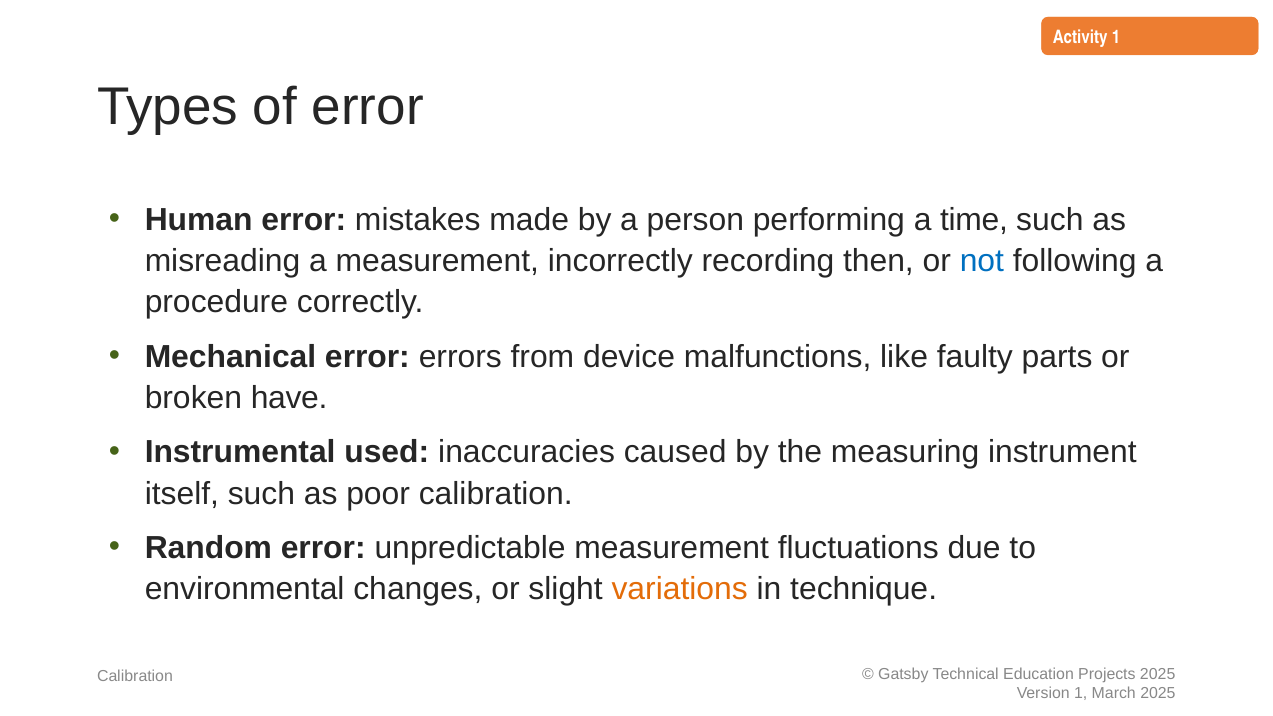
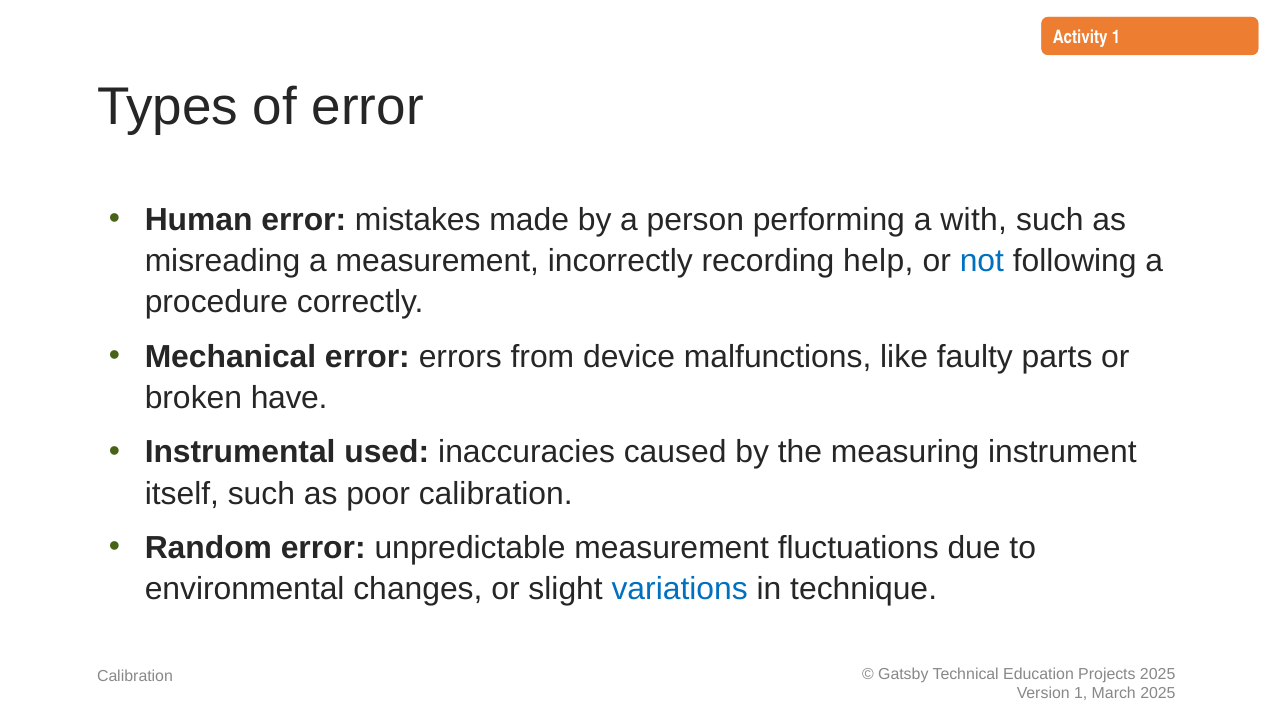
time: time -> with
then: then -> help
variations colour: orange -> blue
